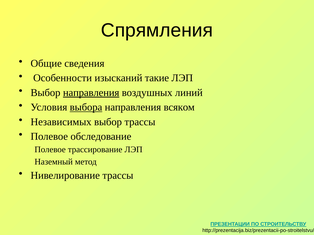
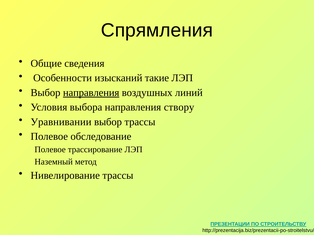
выбора underline: present -> none
всяком: всяком -> створу
Независимых: Независимых -> Уравнивании
